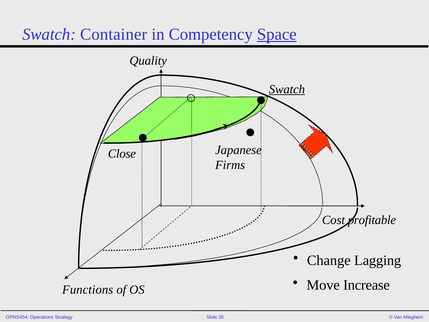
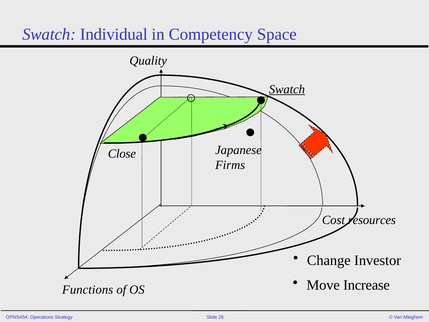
Container: Container -> Individual
Space underline: present -> none
profitable: profitable -> resources
Lagging: Lagging -> Investor
